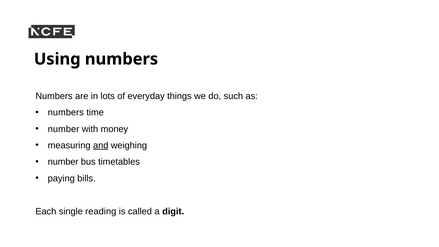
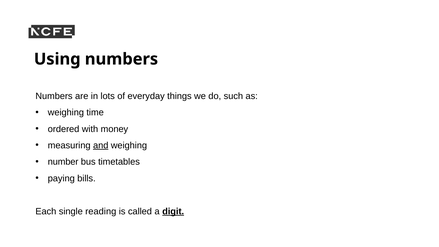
numbers at (66, 113): numbers -> weighing
number at (64, 129): number -> ordered
digit underline: none -> present
